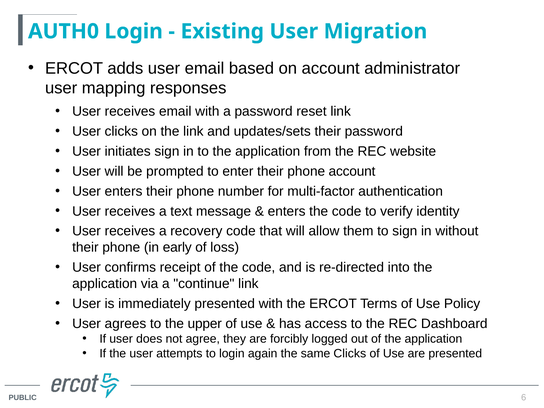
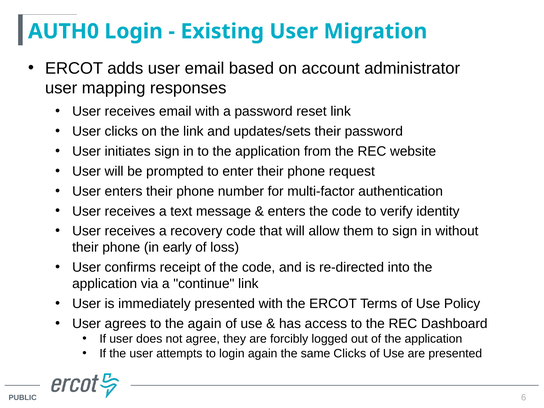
phone account: account -> request
the upper: upper -> again
